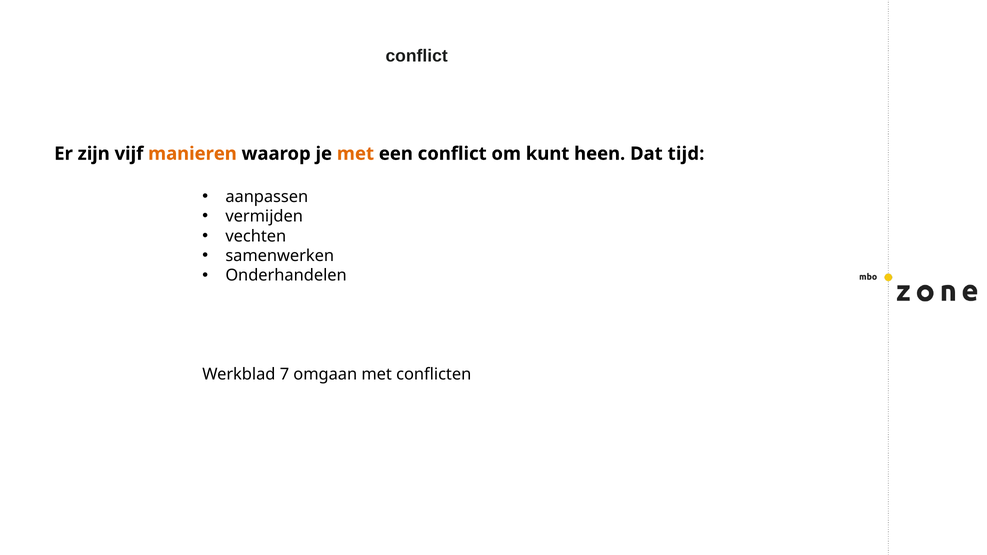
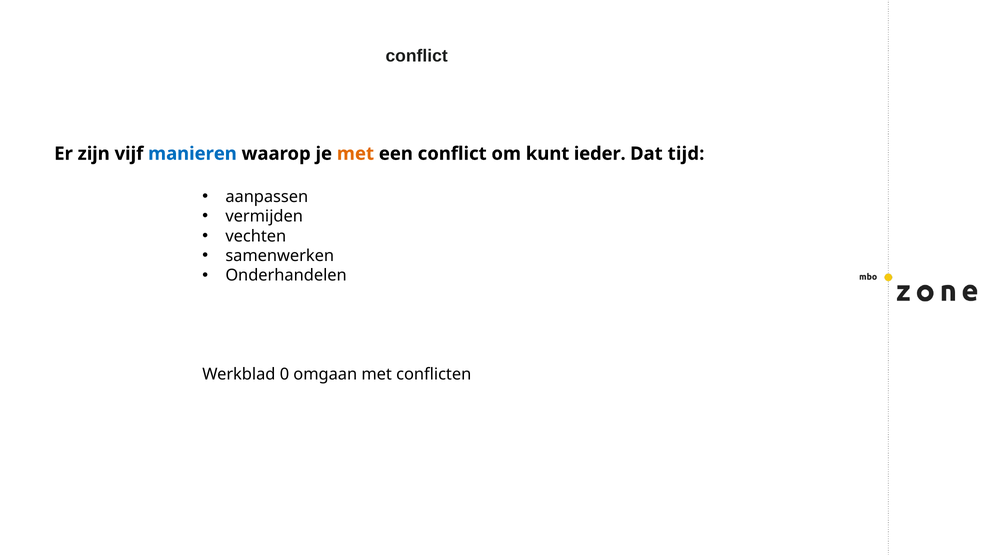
manieren colour: orange -> blue
heen: heen -> ieder
7: 7 -> 0
